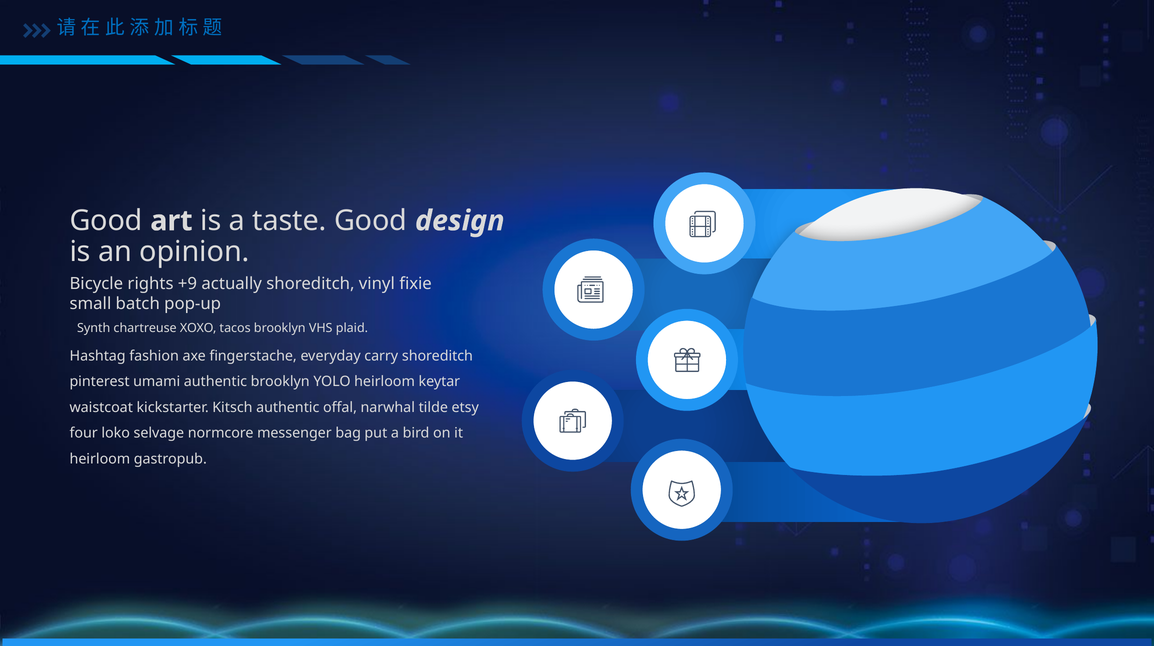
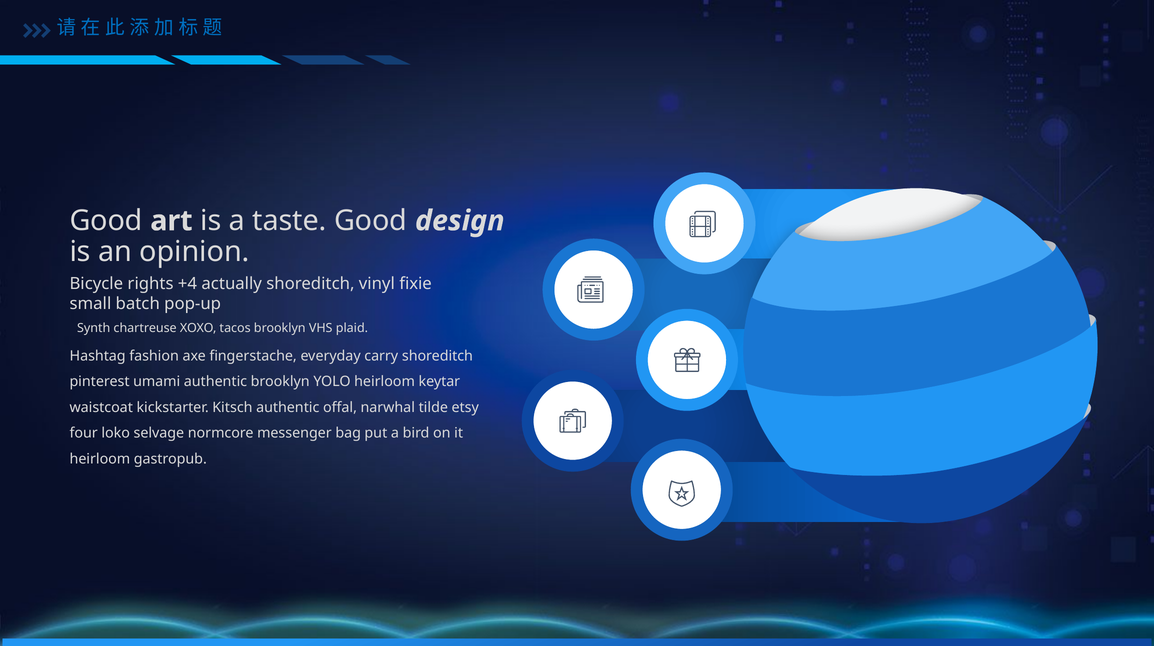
+9: +9 -> +4
